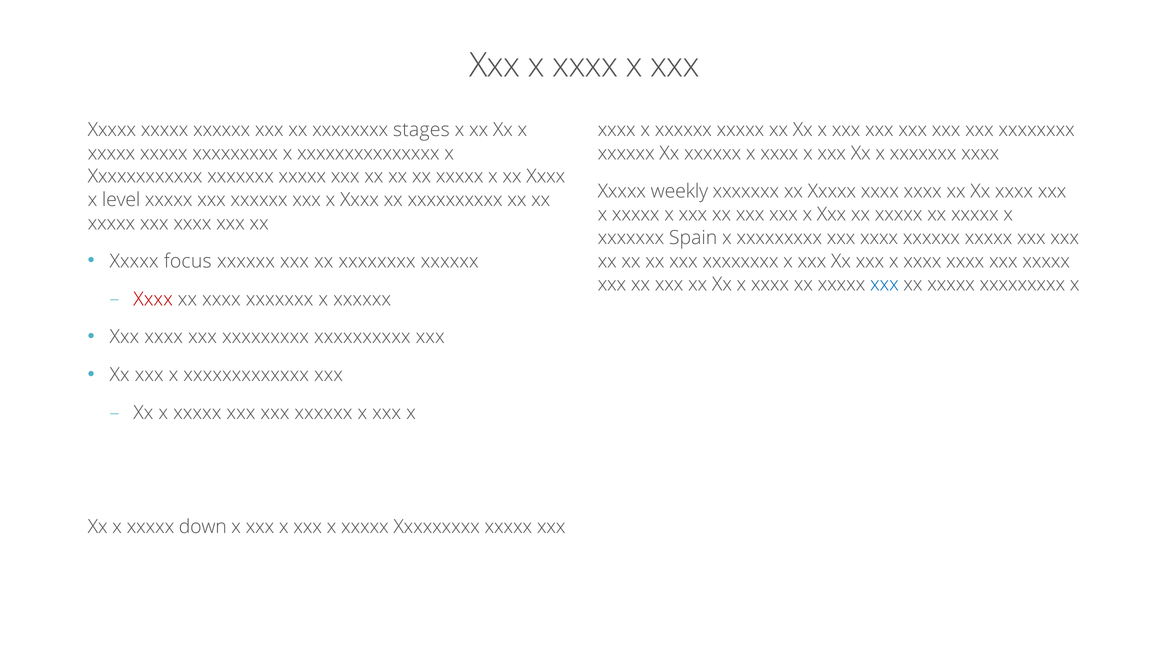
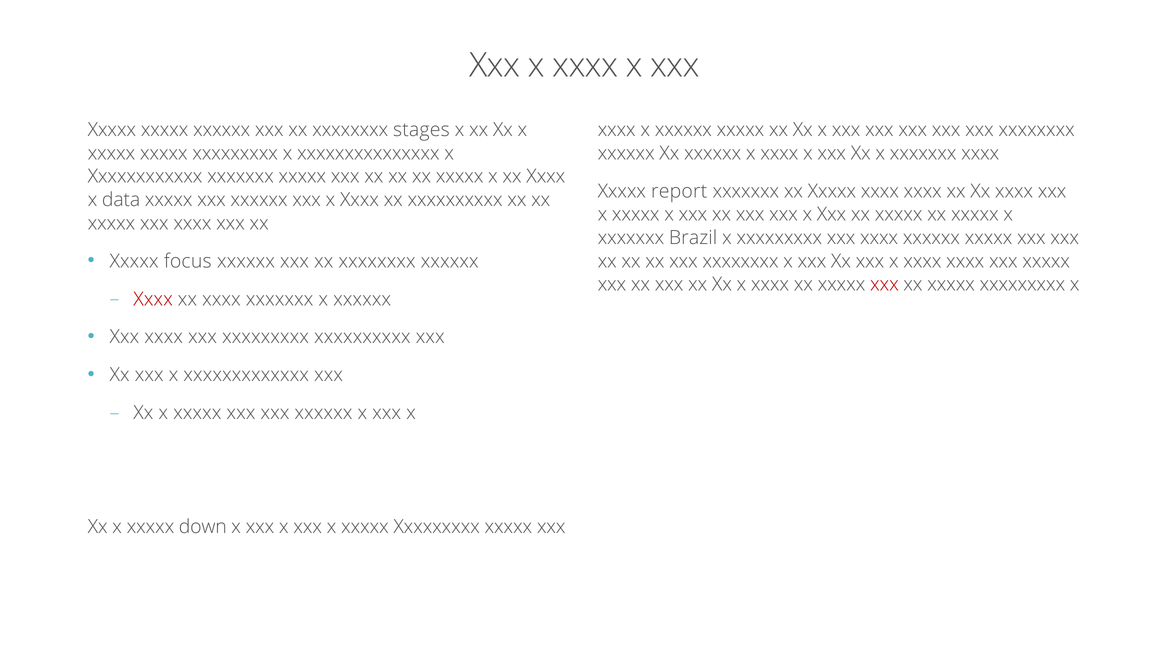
weekly: weekly -> report
level: level -> data
Spain: Spain -> Brazil
xxx at (884, 285) colour: blue -> red
